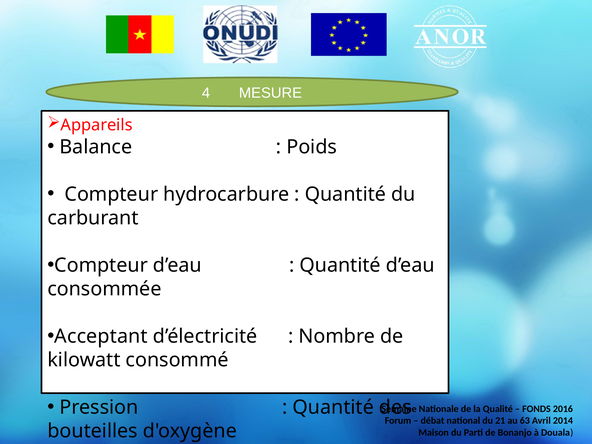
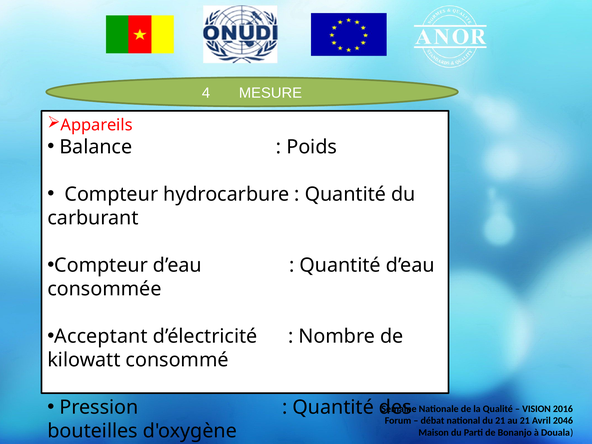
FONDS: FONDS -> VISION
au 63: 63 -> 21
2014: 2014 -> 2046
